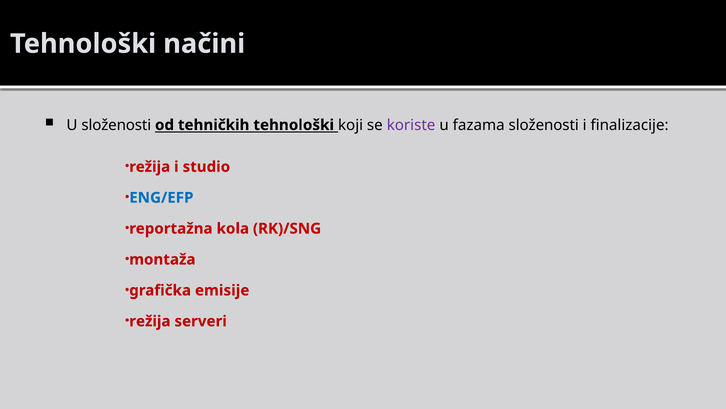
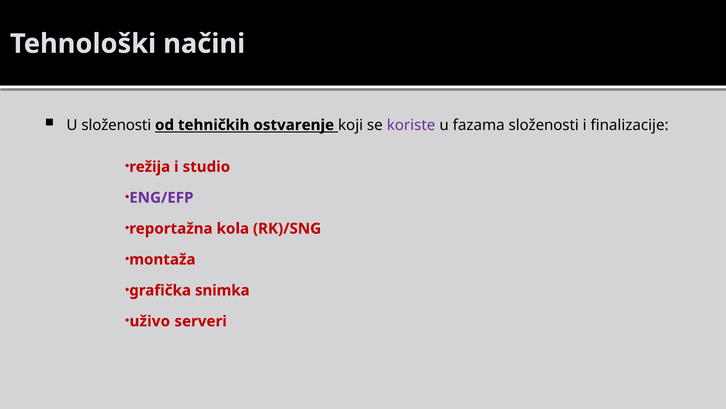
tehničkih tehnološki: tehnološki -> ostvarenje
ENG/EFP colour: blue -> purple
emisije: emisije -> snimka
režija at (150, 321): režija -> uživo
